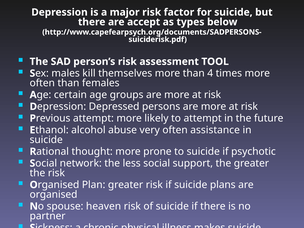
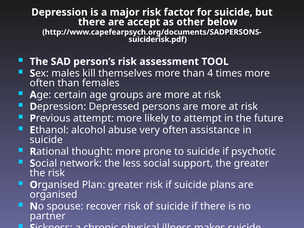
types: types -> other
heaven: heaven -> recover
